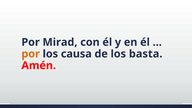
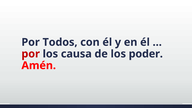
Mirad: Mirad -> Todos
por at (31, 54) colour: orange -> red
basta: basta -> poder
